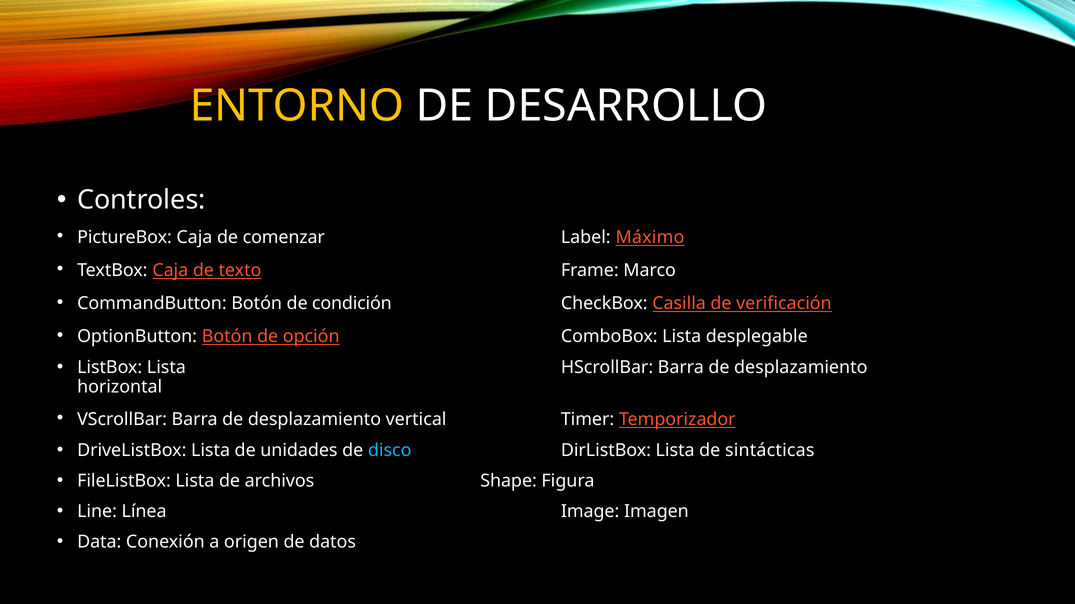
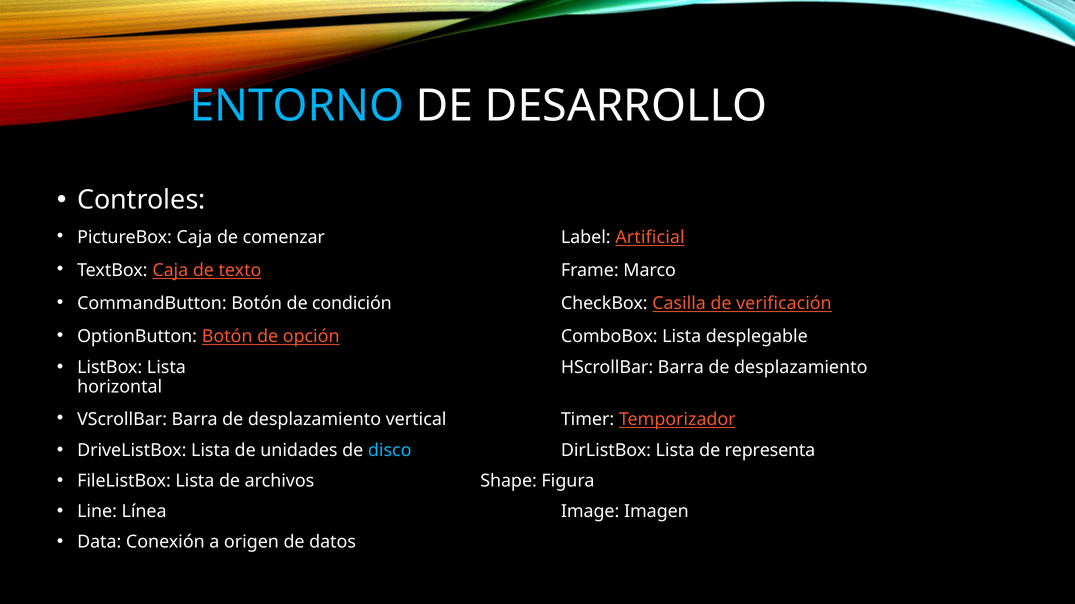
ENTORNO colour: yellow -> light blue
Máximo: Máximo -> Artificial
sintácticas: sintácticas -> representa
